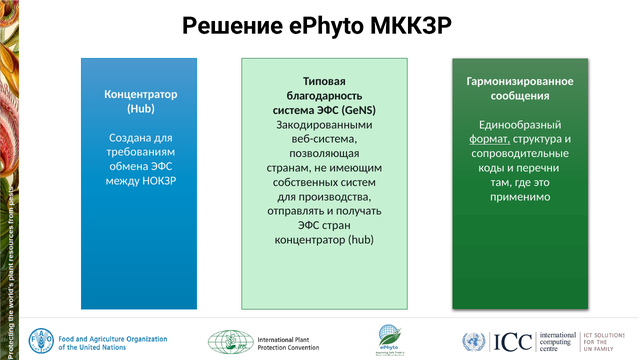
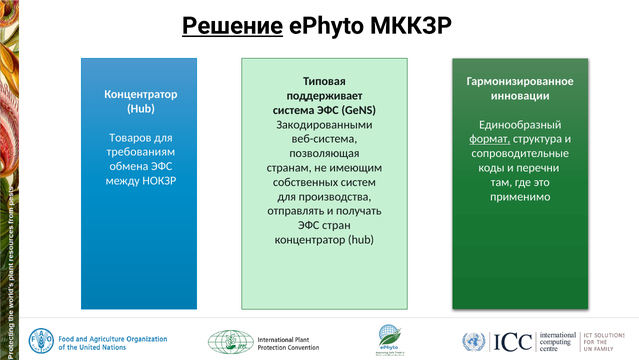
Решение underline: none -> present
благодарность: благодарность -> поддерживает
сообщения: сообщения -> инновации
Создана: Создана -> Товаров
